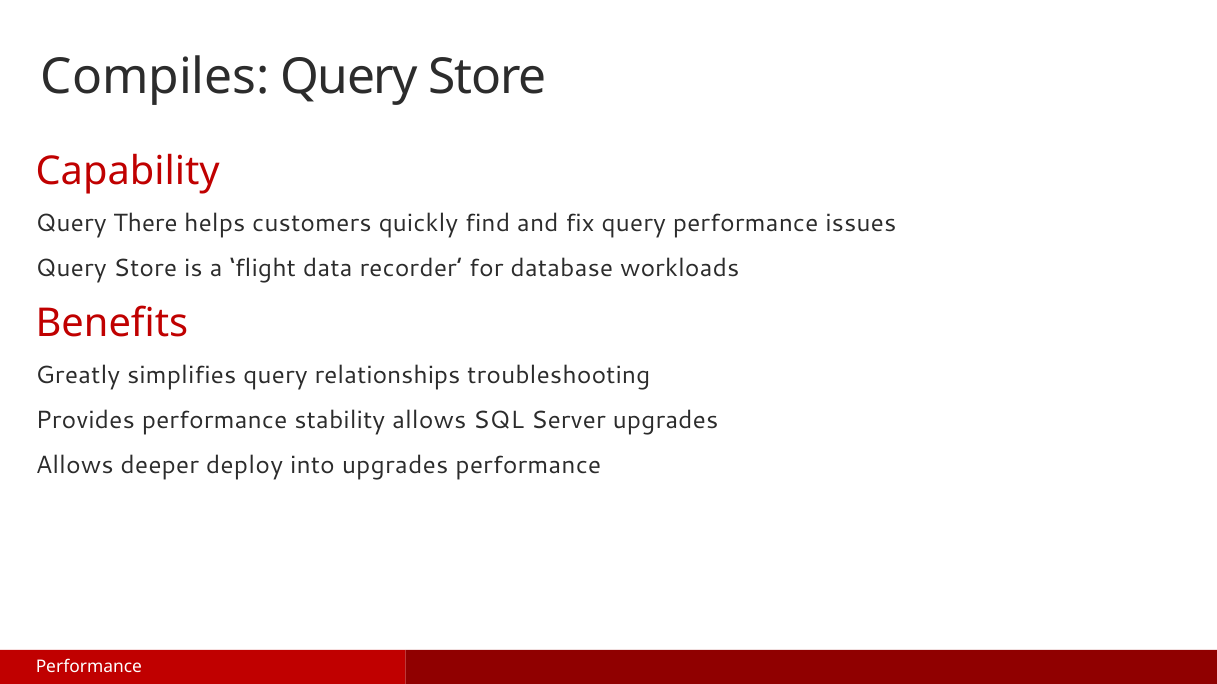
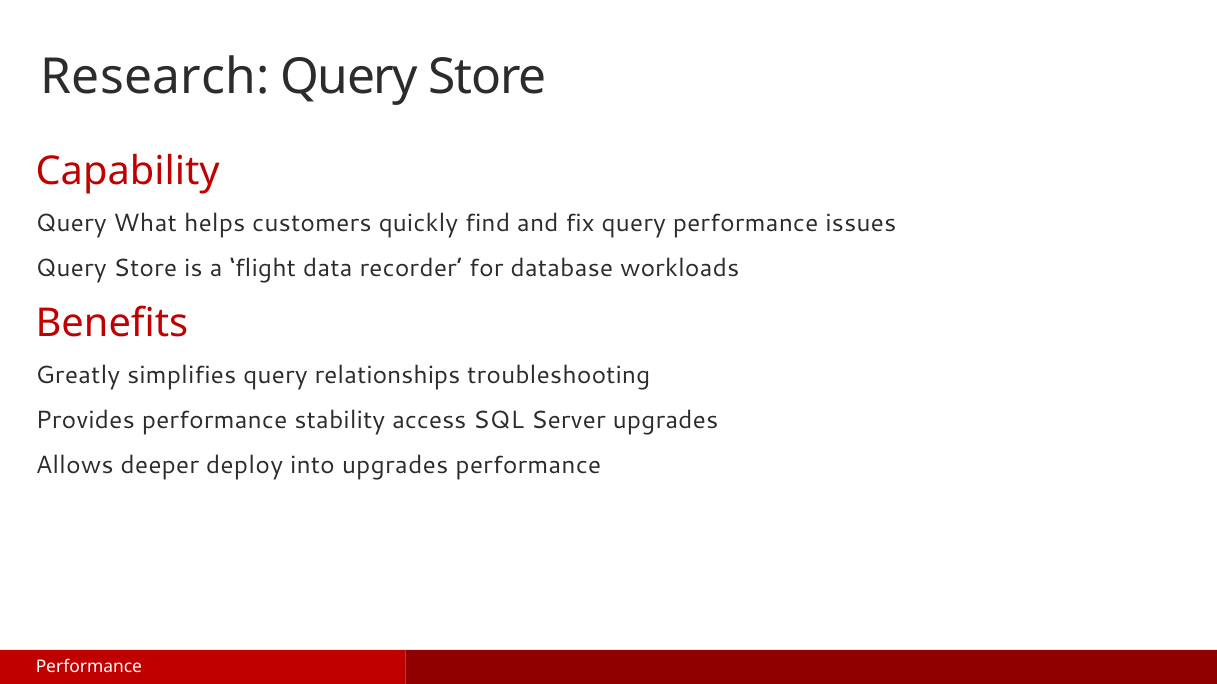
Compiles: Compiles -> Research
There: There -> What
stability allows: allows -> access
